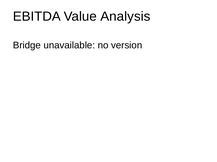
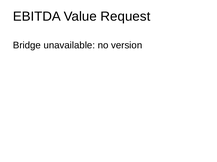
Analysis: Analysis -> Request
